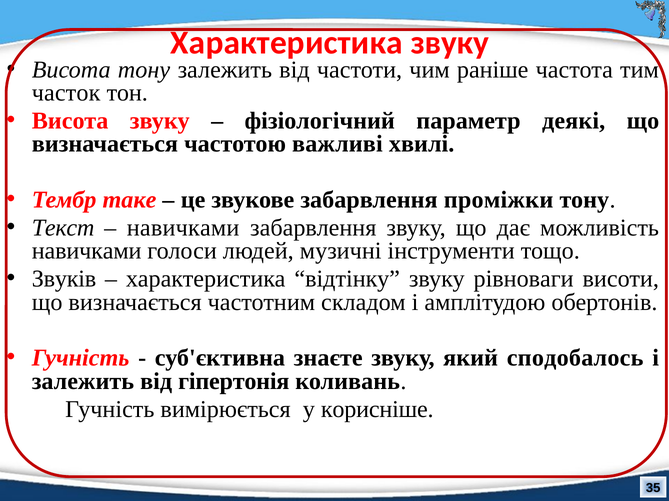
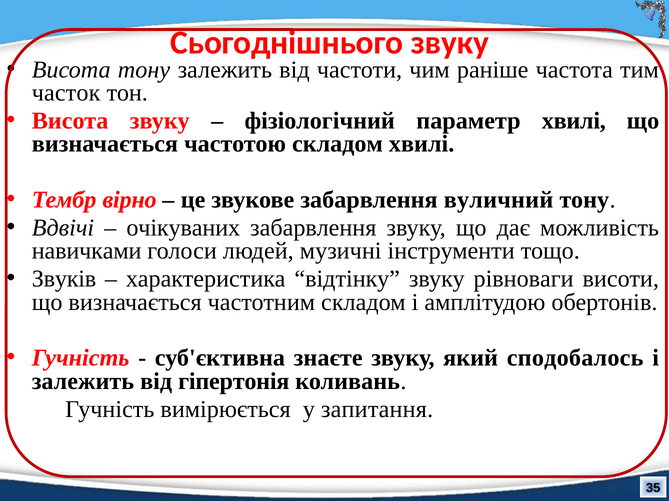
Характеристика at (287, 43): Характеристика -> Сьогоднішнього
параметр деякі: деякі -> хвилі
частотою важливі: важливі -> складом
таке: таке -> вірно
проміжки: проміжки -> вуличний
Текст: Текст -> Вдвічі
навичками at (183, 228): навичками -> очікуваних
корисніше: корисніше -> запитання
